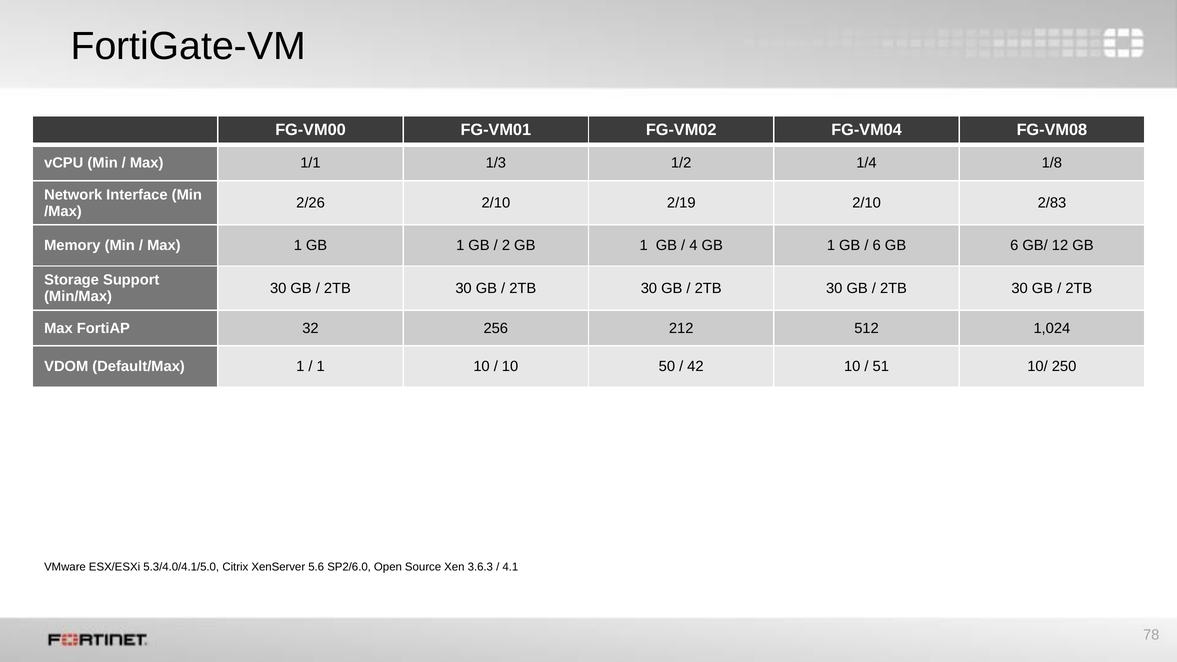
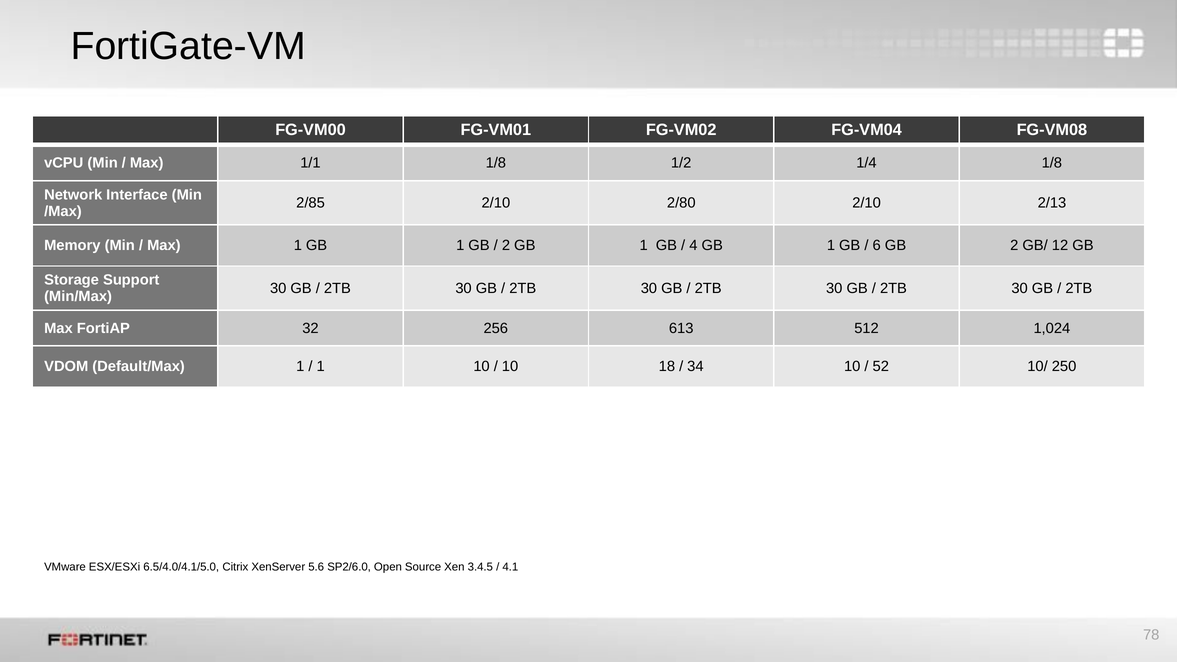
1/1 1/3: 1/3 -> 1/8
2/26: 2/26 -> 2/85
2/19: 2/19 -> 2/80
2/83: 2/83 -> 2/13
GB 6: 6 -> 2
212: 212 -> 613
50: 50 -> 18
42: 42 -> 34
51: 51 -> 52
5.3/4.0/4.1/5.0: 5.3/4.0/4.1/5.0 -> 6.5/4.0/4.1/5.0
3.6.3: 3.6.3 -> 3.4.5
